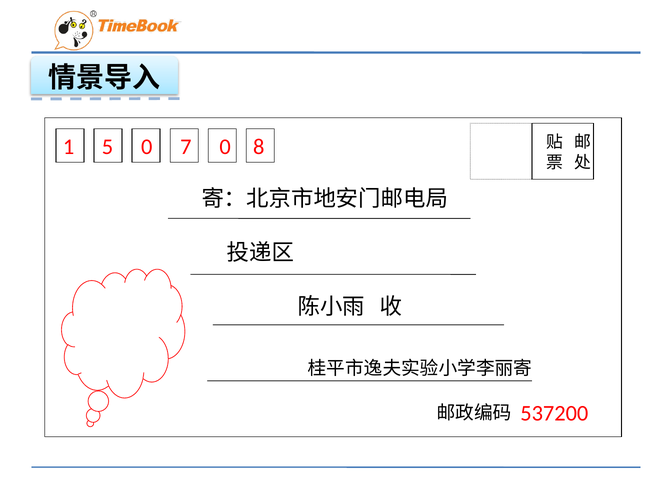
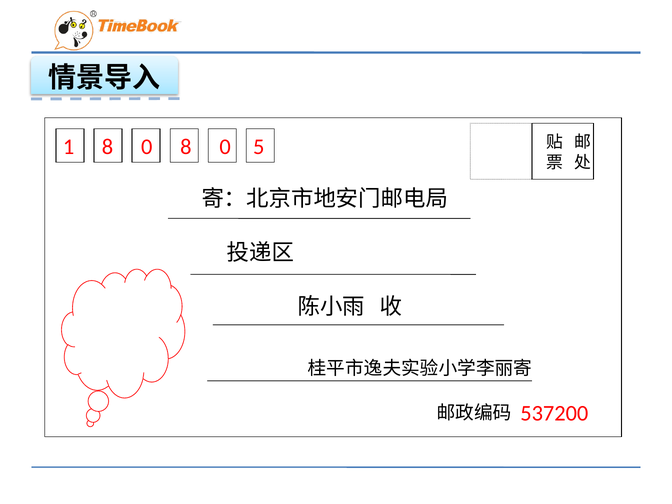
1 5: 5 -> 8
0 7: 7 -> 8
8: 8 -> 5
